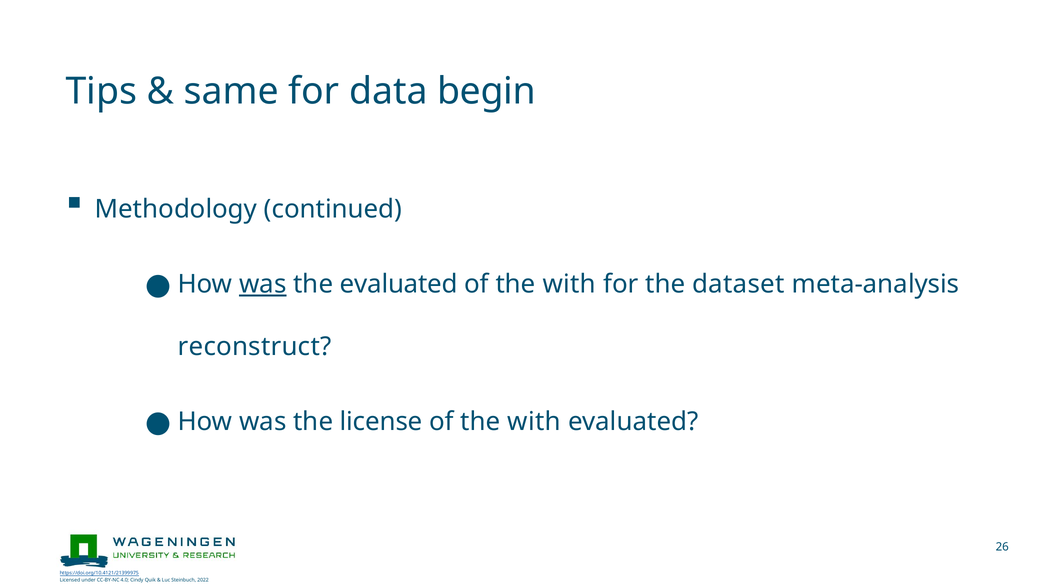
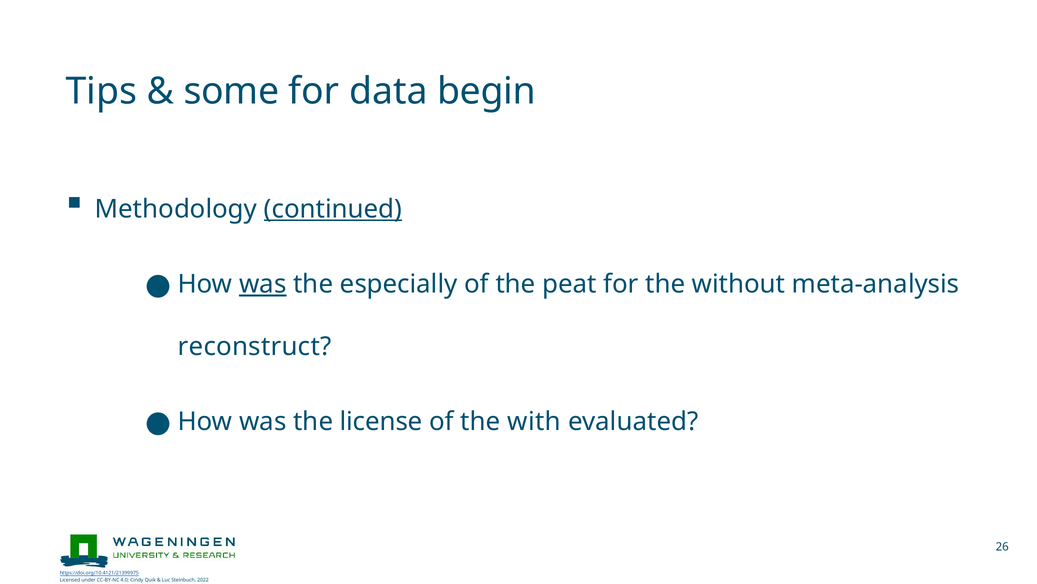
same: same -> some
continued underline: none -> present
the evaluated: evaluated -> especially
with at (569, 284): with -> peat
dataset: dataset -> without
